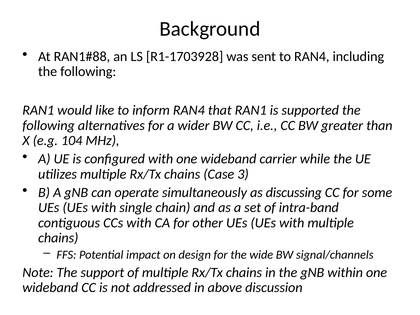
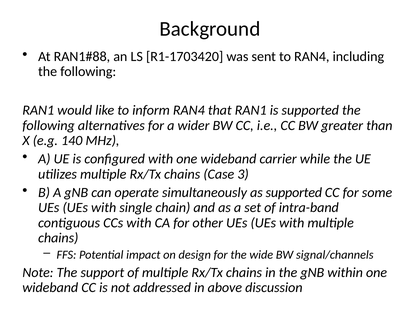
R1-1703928: R1-1703928 -> R1-1703420
104: 104 -> 140
as discussing: discussing -> supported
